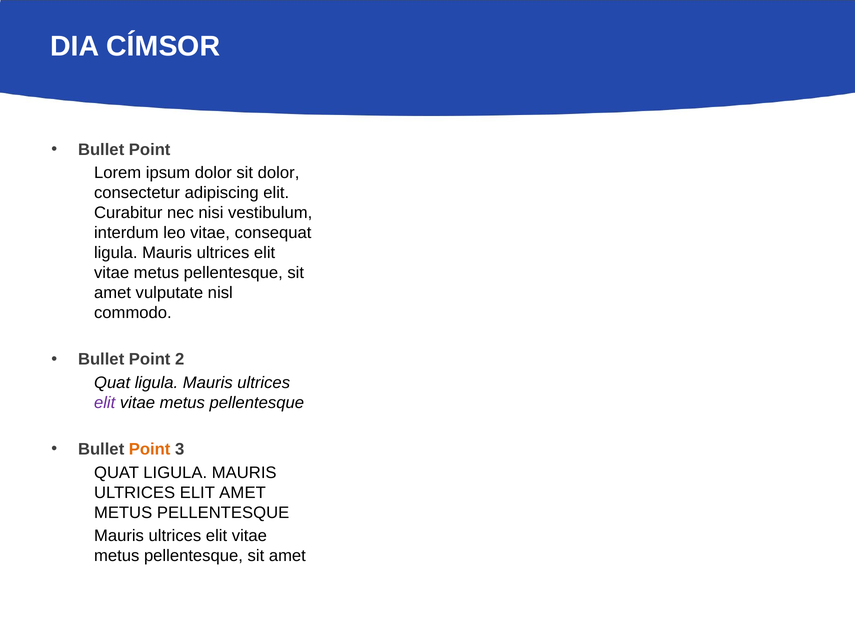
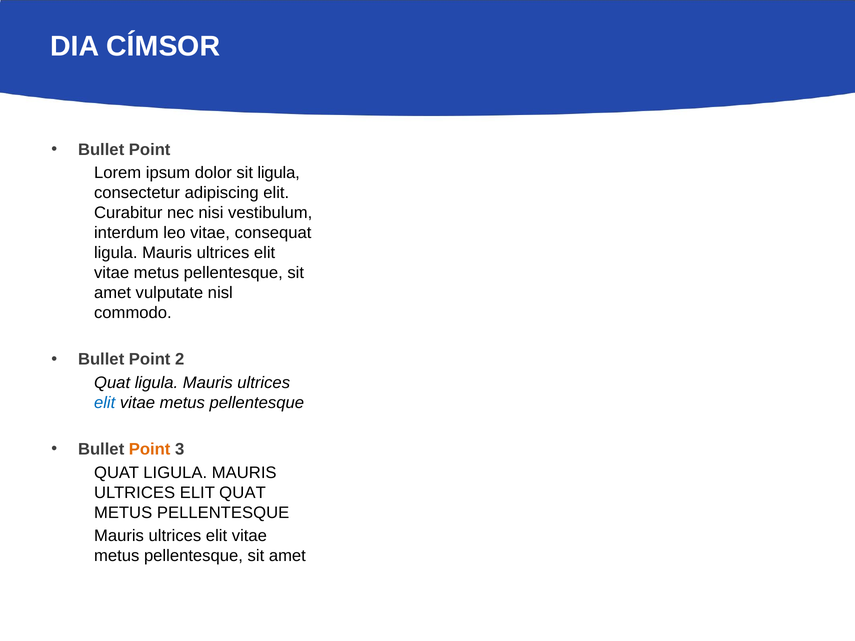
sit dolor: dolor -> ligula
elit at (105, 403) colour: purple -> blue
ELIT AMET: AMET -> QUAT
